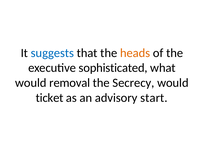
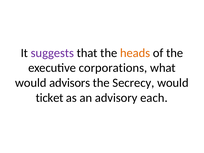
suggests colour: blue -> purple
sophisticated: sophisticated -> corporations
removal: removal -> advisors
start: start -> each
